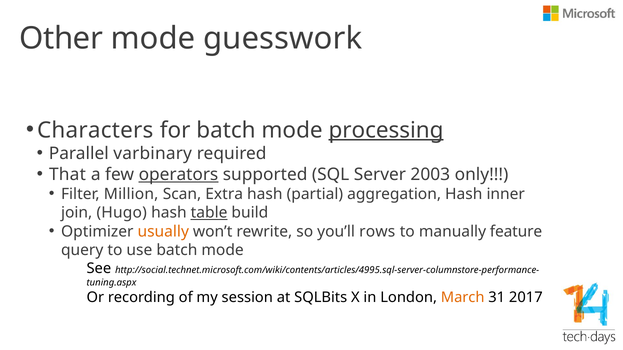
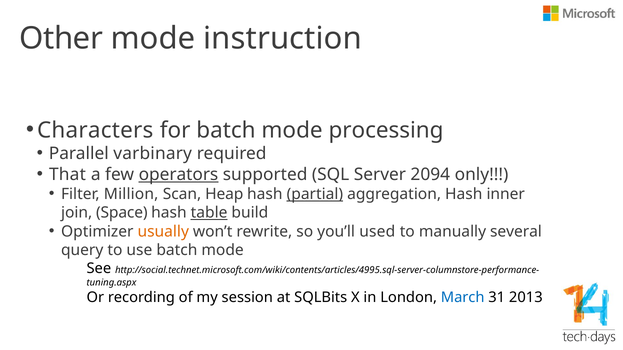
guesswork: guesswork -> instruction
processing underline: present -> none
2003: 2003 -> 2094
Extra: Extra -> Heap
partial underline: none -> present
Hugo: Hugo -> Space
rows: rows -> used
feature: feature -> several
March colour: orange -> blue
2017: 2017 -> 2013
